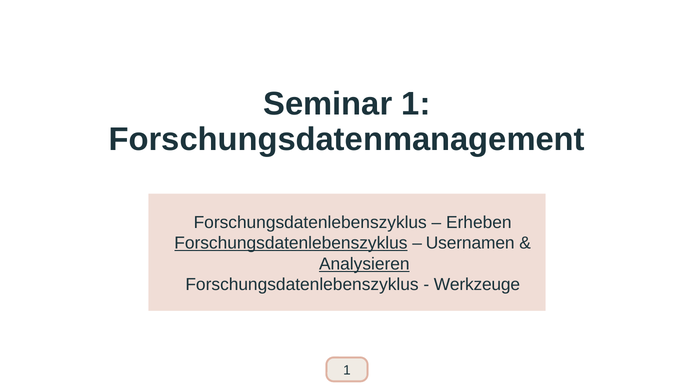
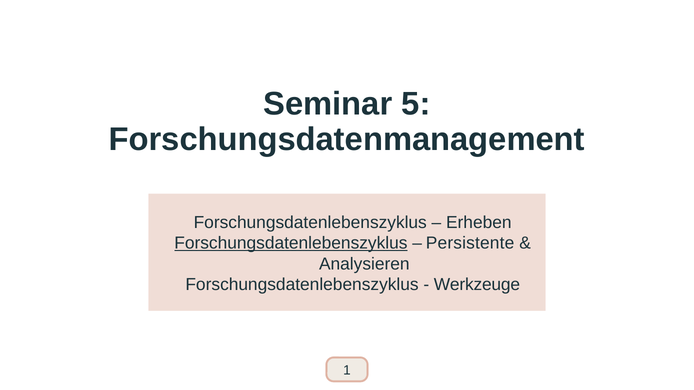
Seminar 1: 1 -> 5
Usernamen: Usernamen -> Persistente
Analysieren underline: present -> none
